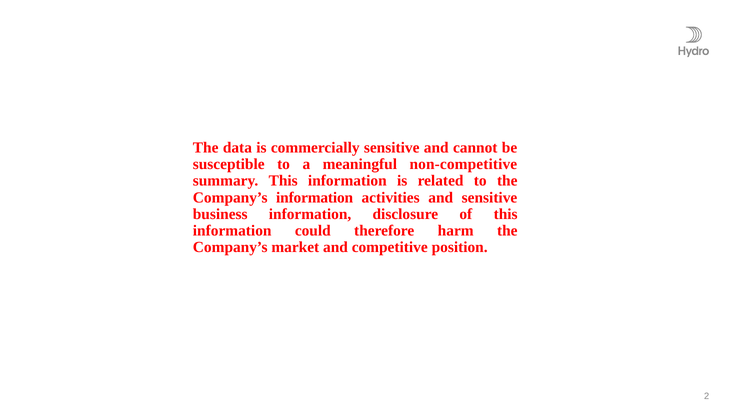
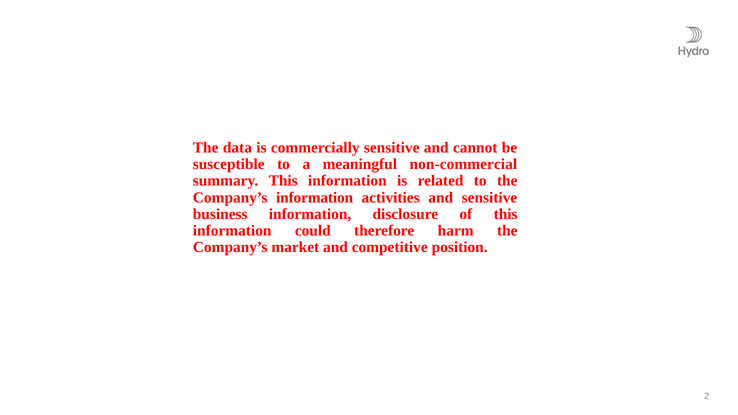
non-competitive: non-competitive -> non-commercial
